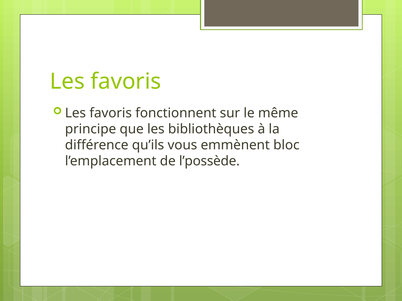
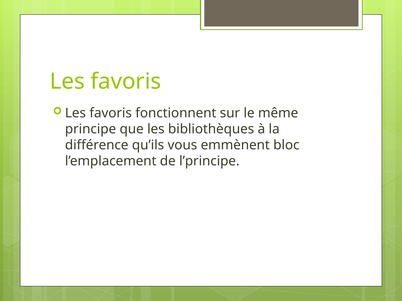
l’possède: l’possède -> l’principe
